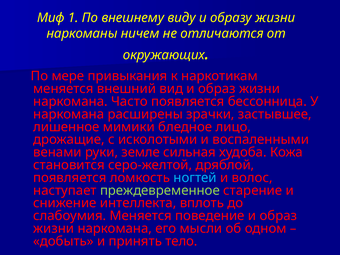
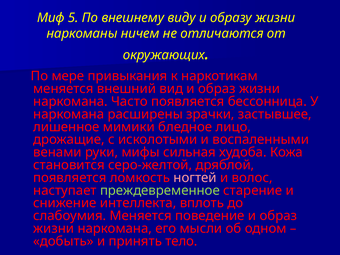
1: 1 -> 5
земле: земле -> мифы
ногтей colour: light blue -> pink
